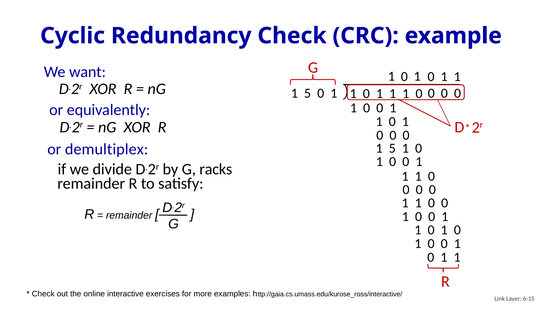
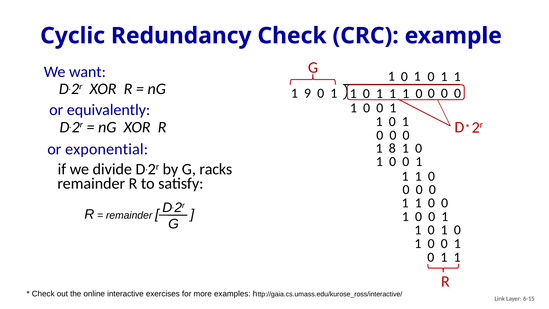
5 at (308, 93): 5 -> 9
demultiplex: demultiplex -> exponential
5 at (392, 148): 5 -> 8
